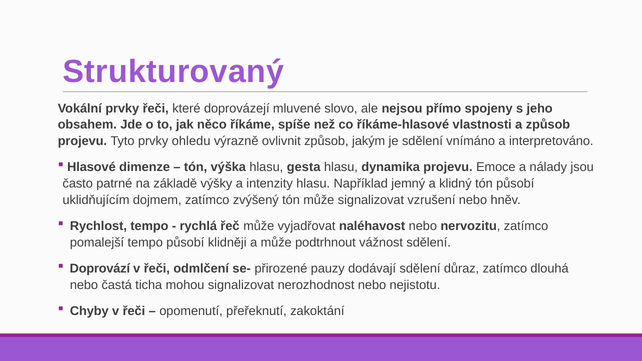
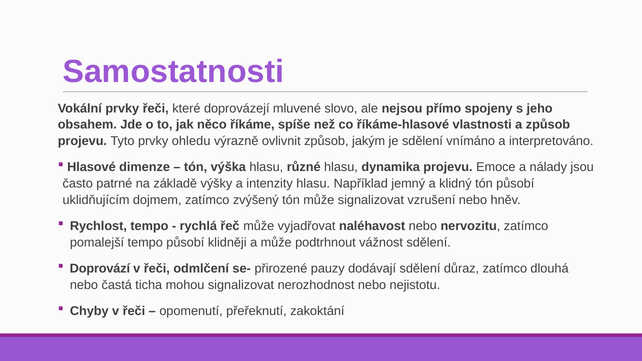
Strukturovaný: Strukturovaný -> Samostatnosti
gesta: gesta -> různé
